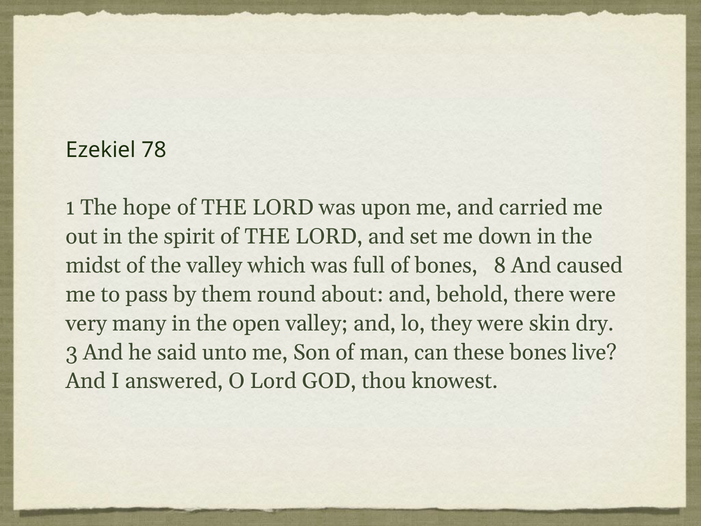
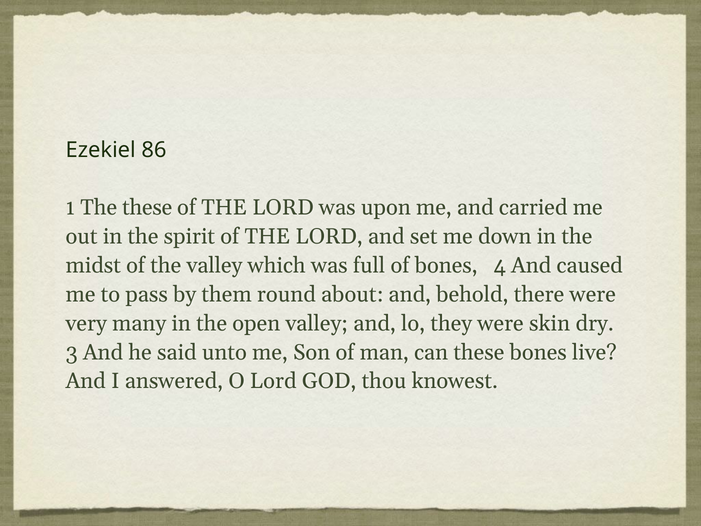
78: 78 -> 86
The hope: hope -> these
8: 8 -> 4
